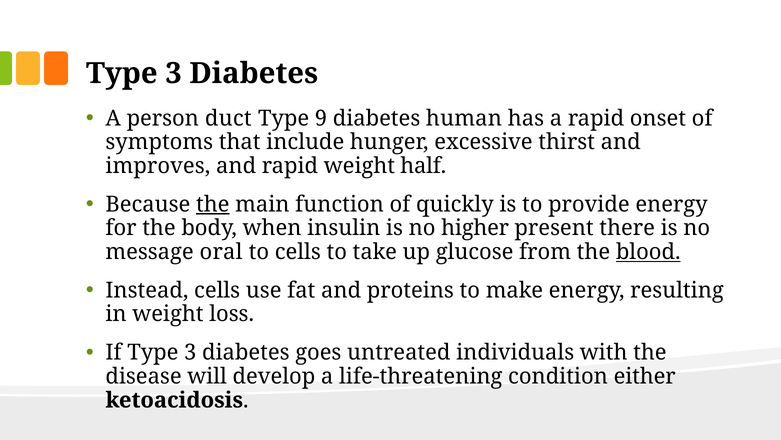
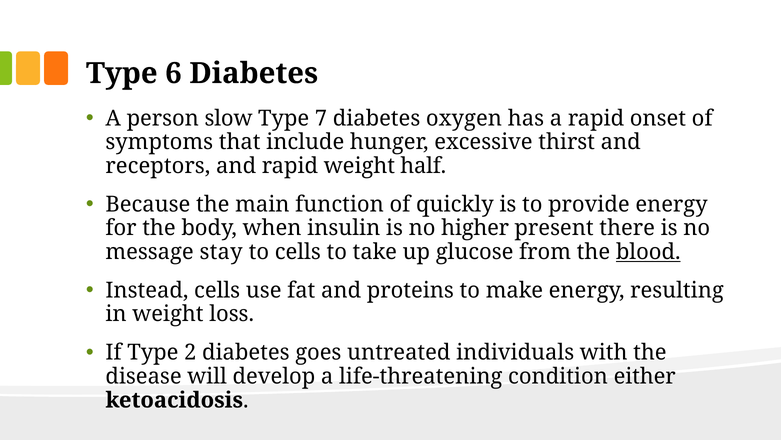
3 at (173, 73): 3 -> 6
duct: duct -> slow
9: 9 -> 7
human: human -> oxygen
improves: improves -> receptors
the at (213, 204) underline: present -> none
oral: oral -> stay
If Type 3: 3 -> 2
